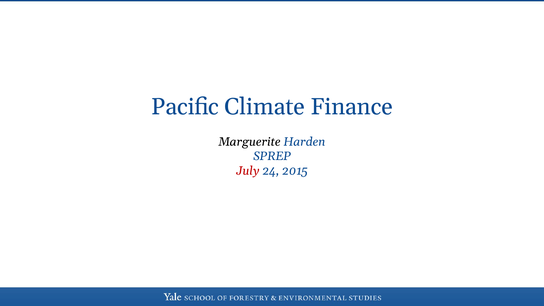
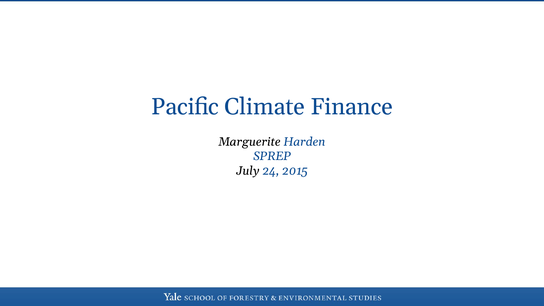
July colour: red -> black
